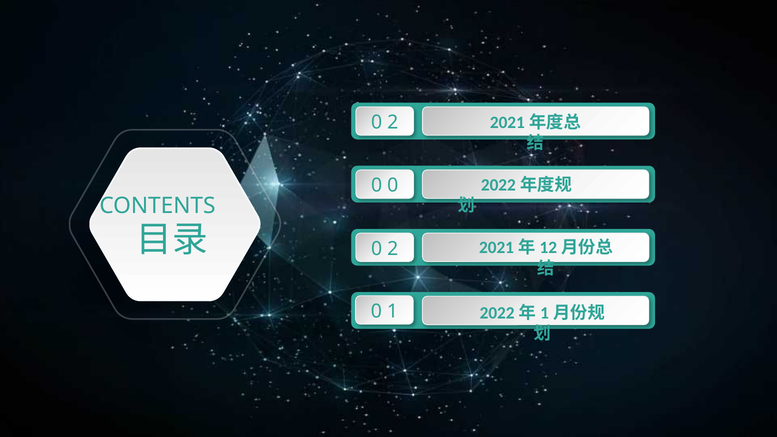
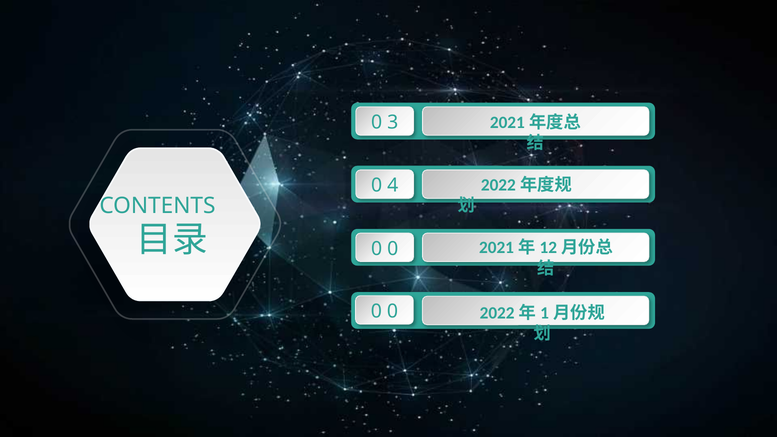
2 at (393, 122): 2 -> 3
0 at (393, 186): 0 -> 4
2 at (393, 249): 2 -> 0
1 at (392, 311): 1 -> 0
